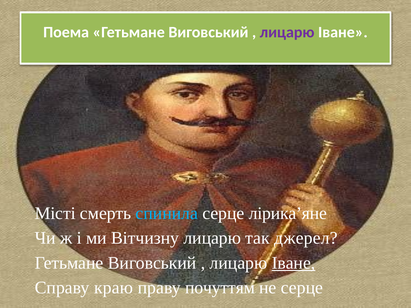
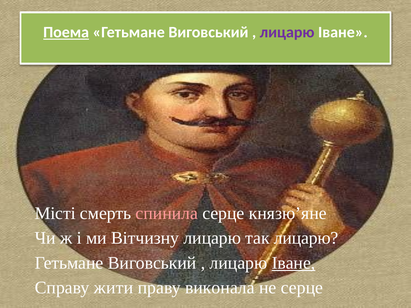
Поема underline: none -> present
спинила colour: light blue -> pink
лірика’яне: лірика’яне -> князю’яне
так джерел: джерел -> лицарю
краю: краю -> жити
почуттям: почуттям -> виконала
